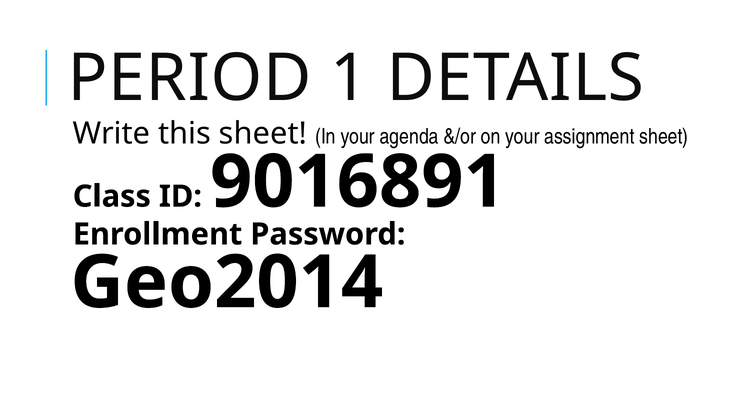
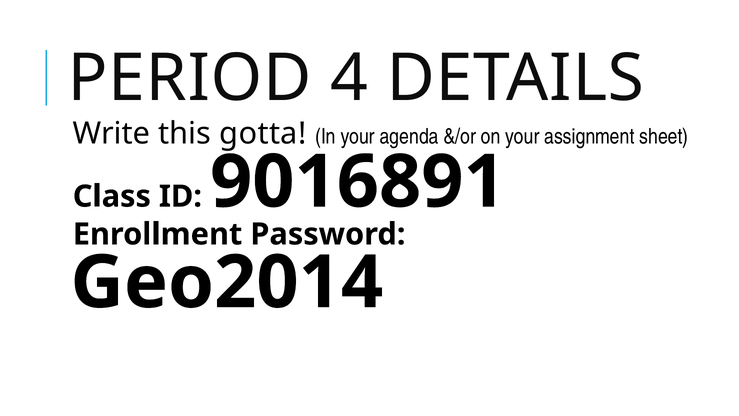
1: 1 -> 4
this sheet: sheet -> gotta
